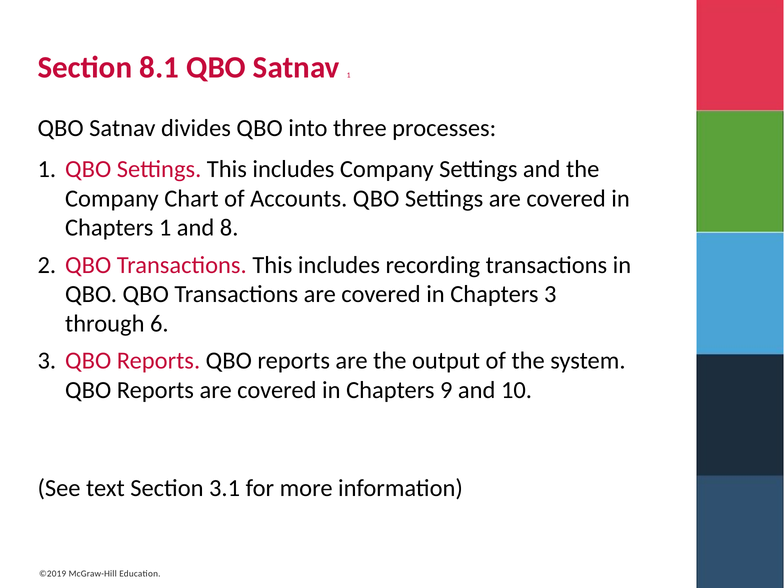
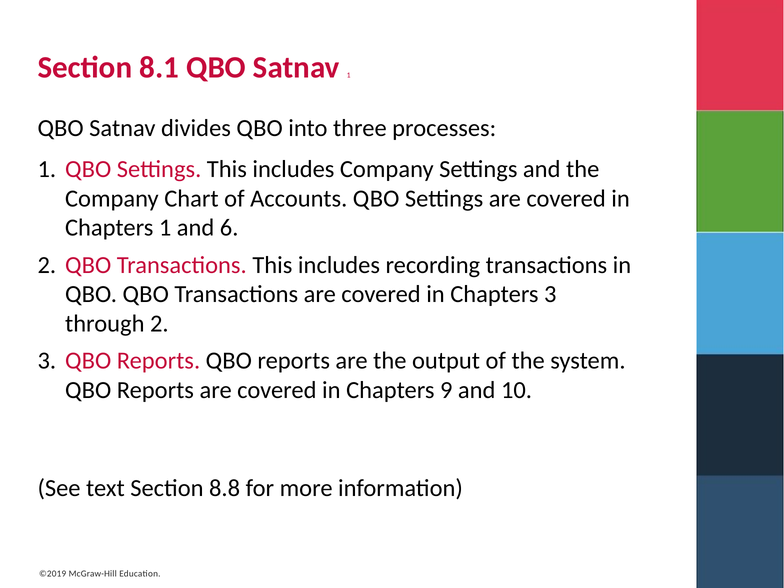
8: 8 -> 6
through 6: 6 -> 2
3.1: 3.1 -> 8.8
